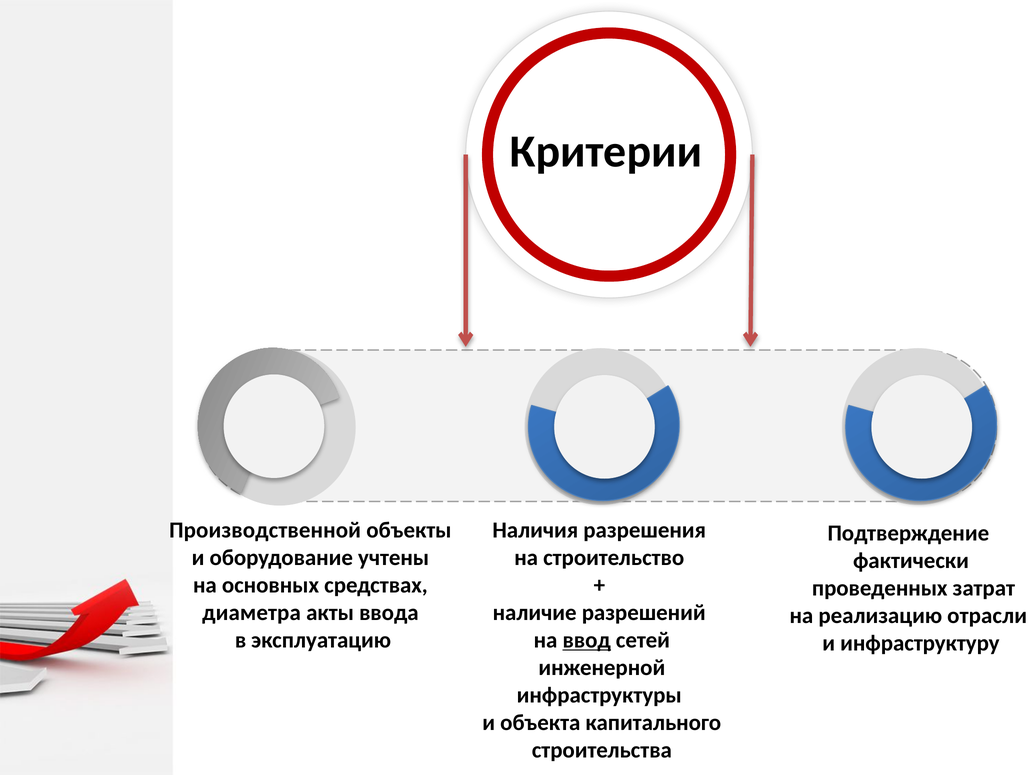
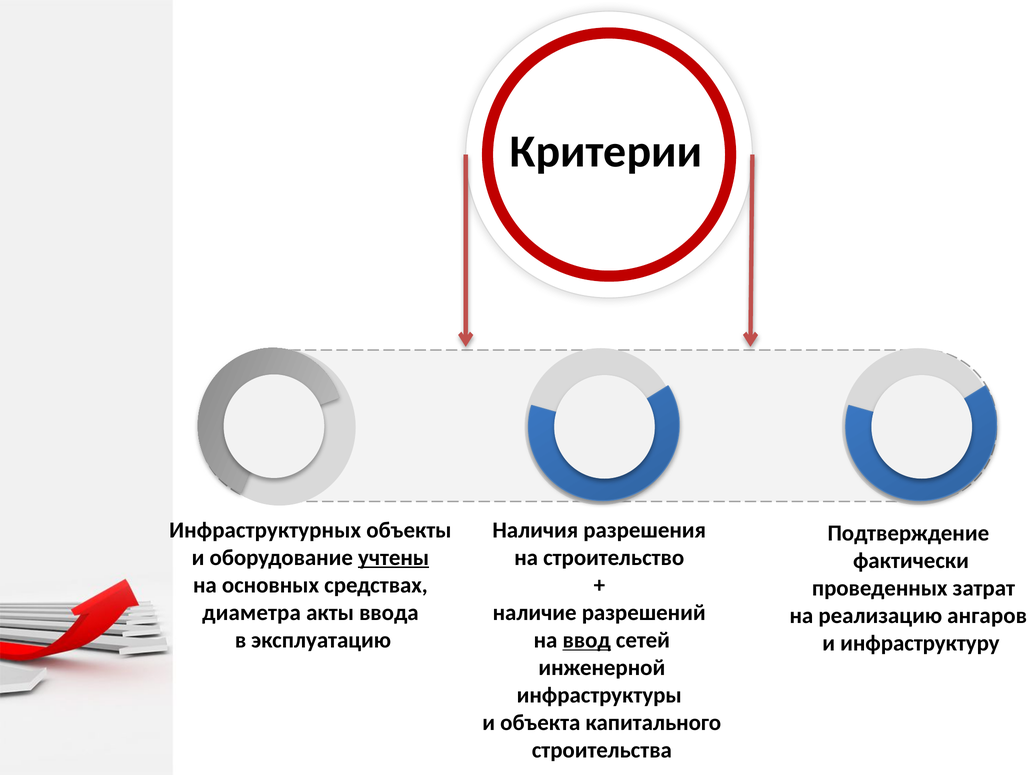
Производственной: Производственной -> Инфраструктурных
учтены underline: none -> present
отрасли: отрасли -> ангаров
